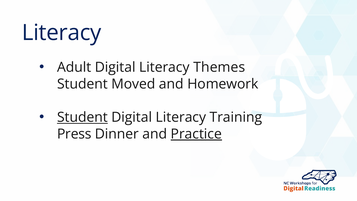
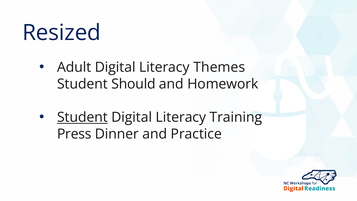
Literacy at (62, 33): Literacy -> Resized
Moved: Moved -> Should
Practice underline: present -> none
